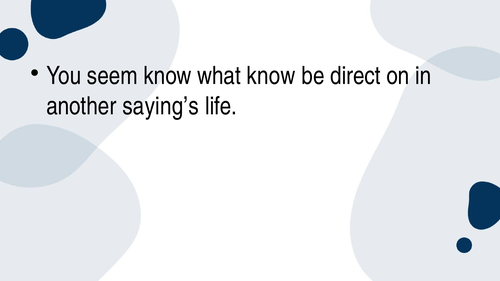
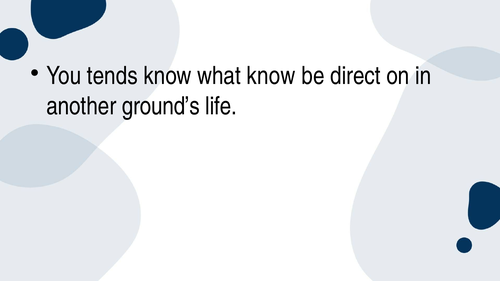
seem: seem -> tends
saying’s: saying’s -> ground’s
